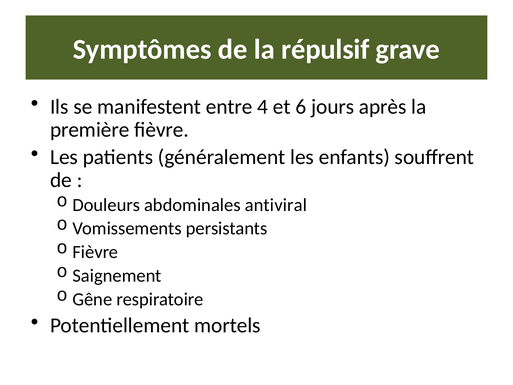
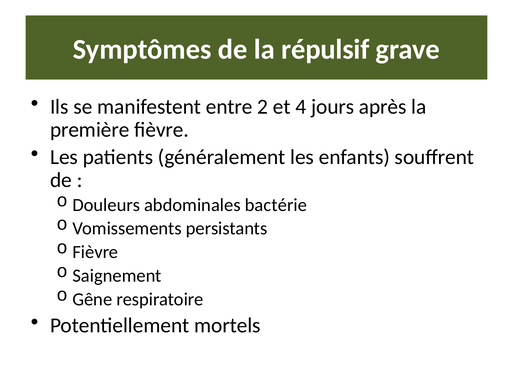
4: 4 -> 2
6: 6 -> 4
antiviral: antiviral -> bactérie
